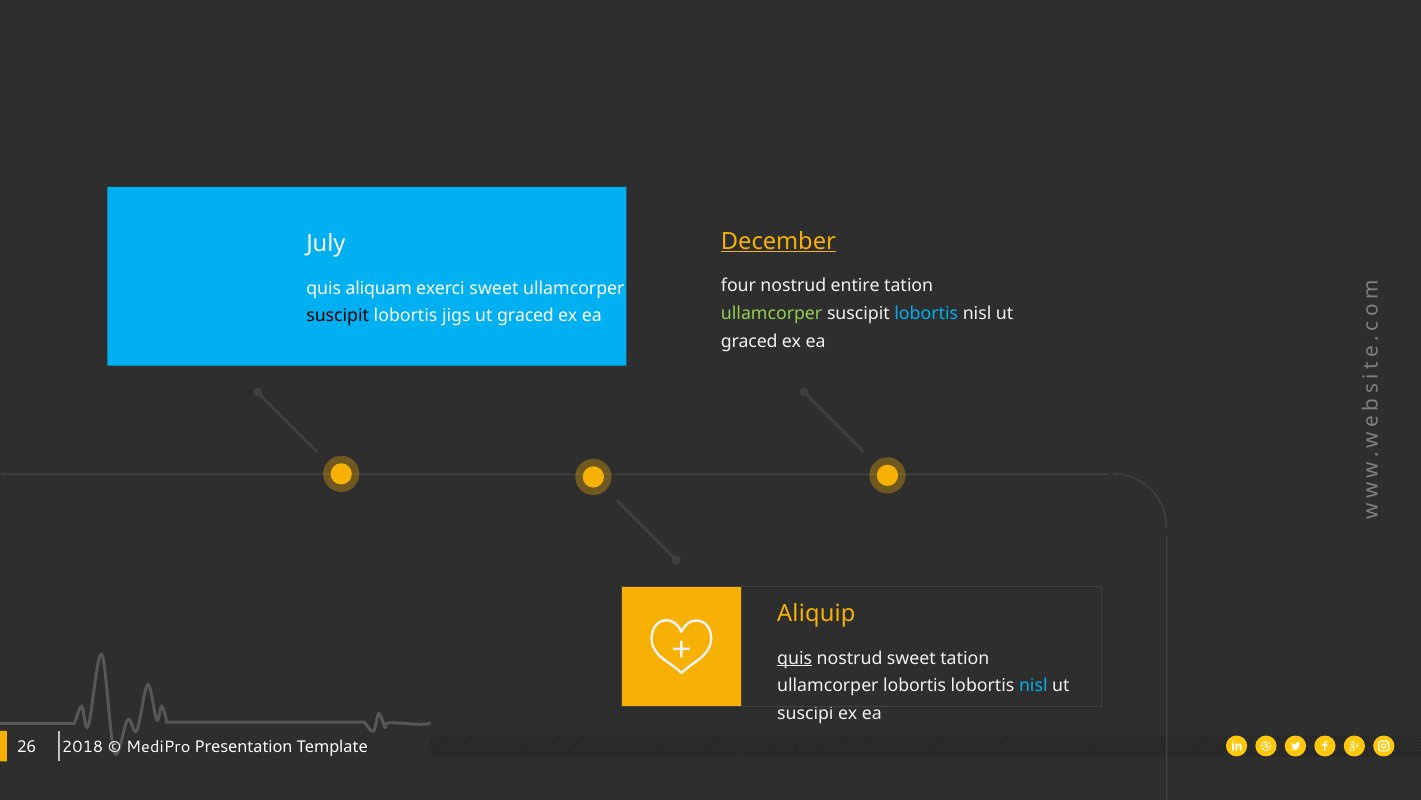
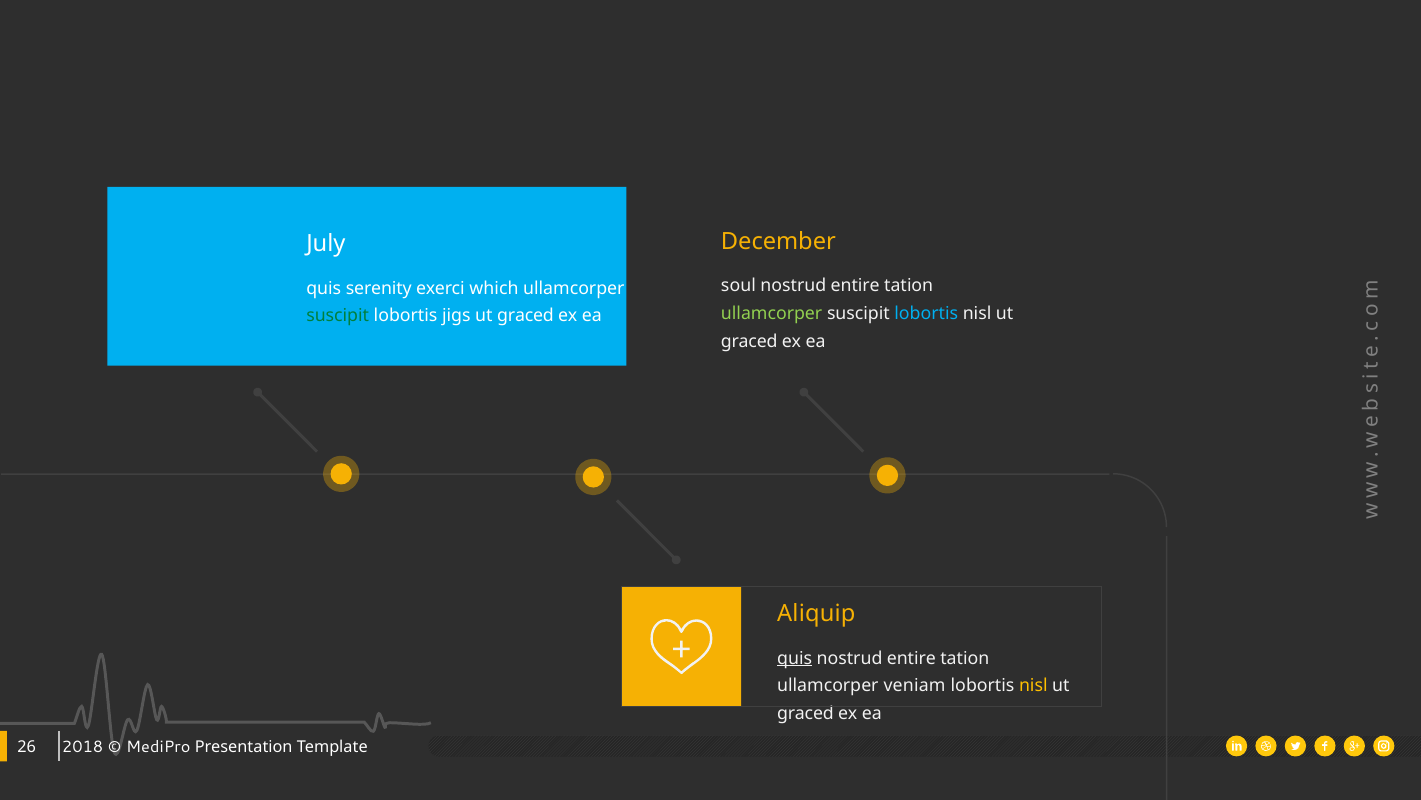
December underline: present -> none
four: four -> soul
aliquam: aliquam -> serenity
exerci sweet: sweet -> which
suscipit at (338, 316) colour: black -> green
sweet at (911, 658): sweet -> entire
ullamcorper lobortis: lobortis -> veniam
nisl at (1033, 685) colour: light blue -> yellow
suscipi at (805, 713): suscipi -> graced
